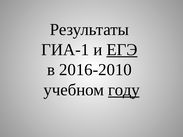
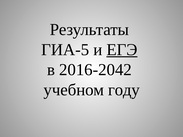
ГИА-1: ГИА-1 -> ГИА-5
2016-2010: 2016-2010 -> 2016-2042
году underline: present -> none
